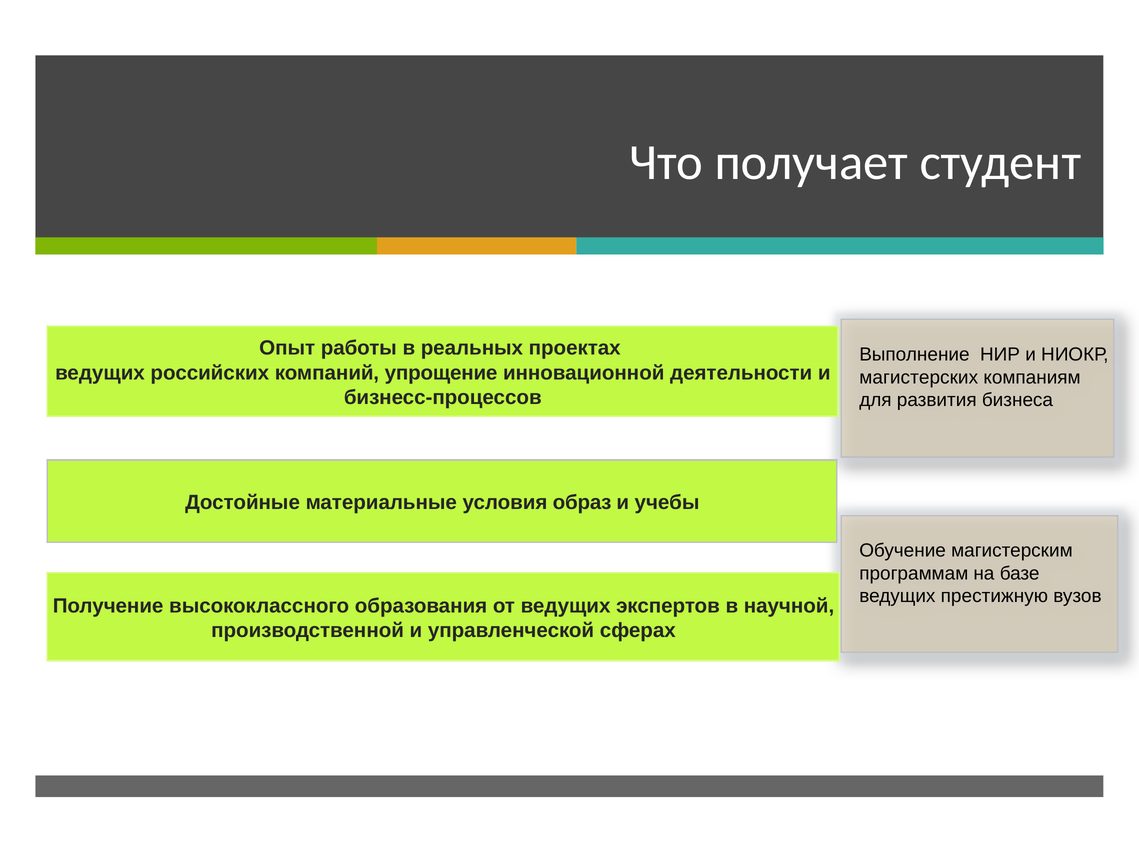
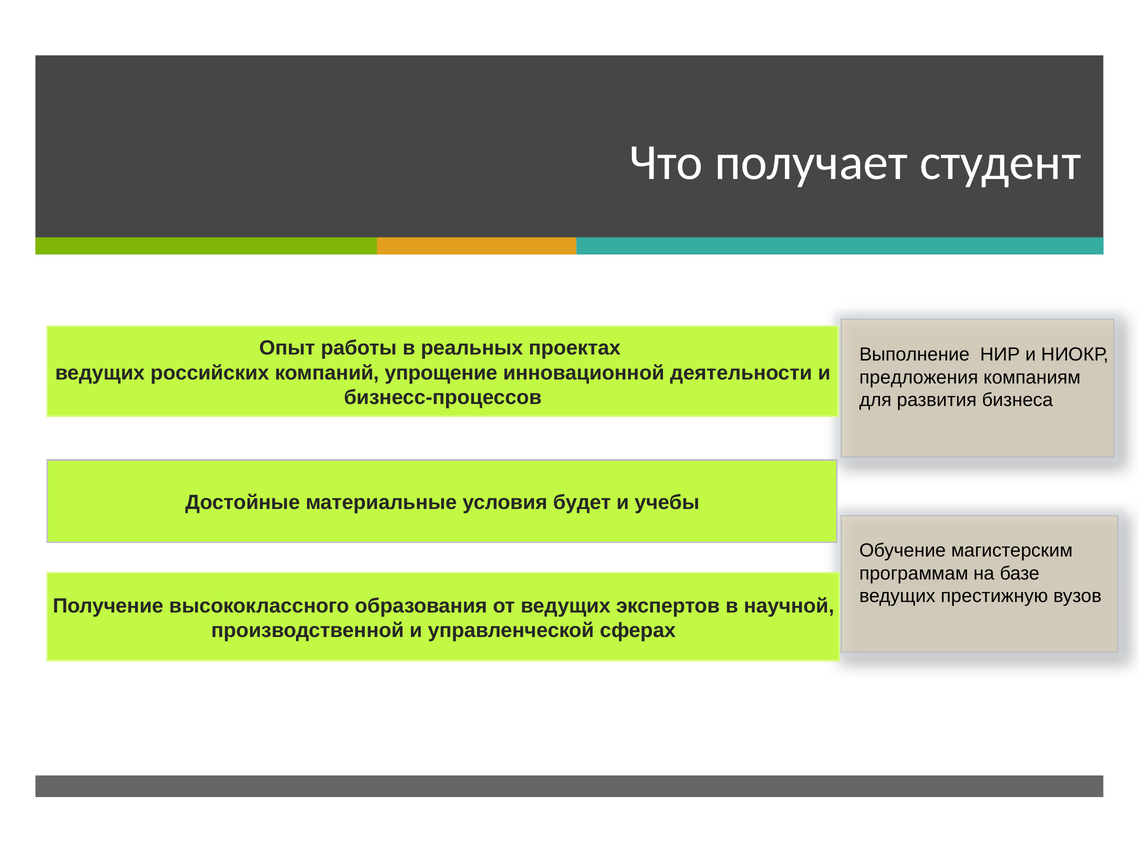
магистерских: магистерских -> предложения
образ: образ -> будет
